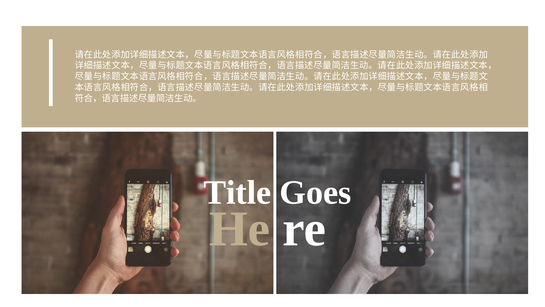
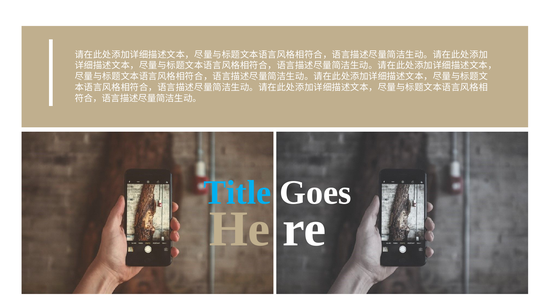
Title colour: white -> light blue
